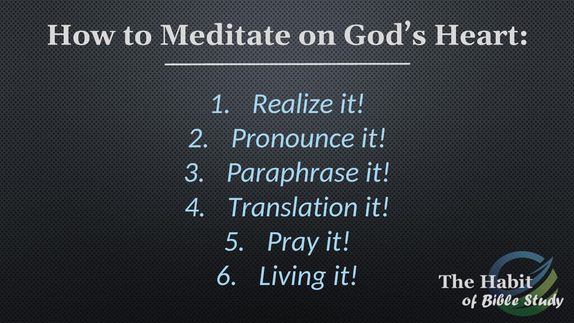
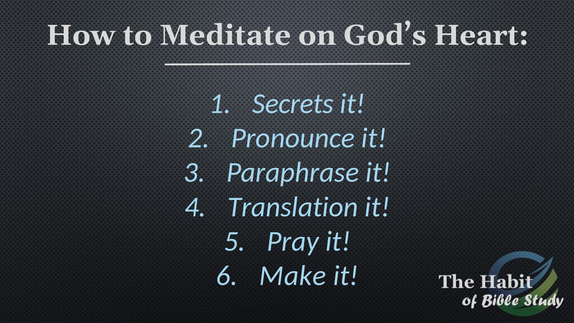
Realize: Realize -> Secrets
Living: Living -> Make
